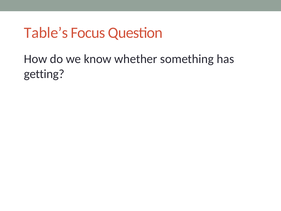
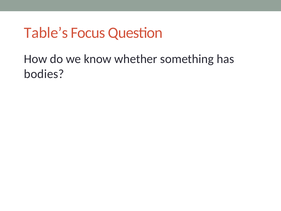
getting: getting -> bodies
